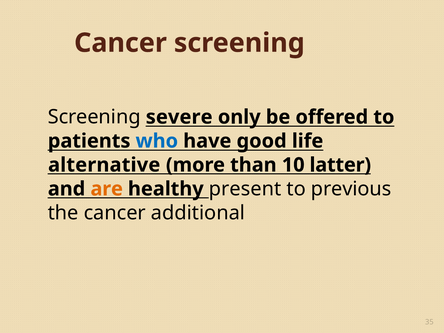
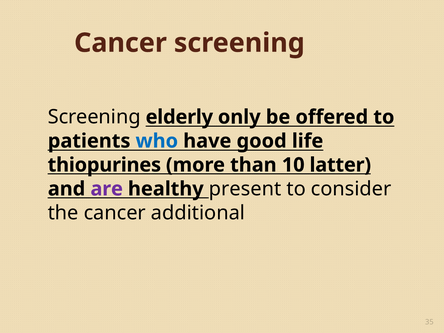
severe: severe -> elderly
alternative: alternative -> thiopurines
are colour: orange -> purple
previous: previous -> consider
